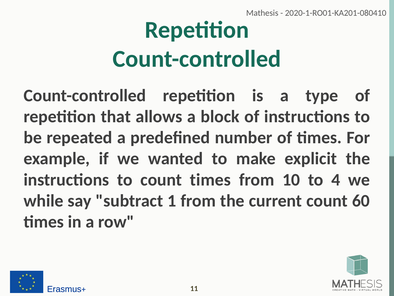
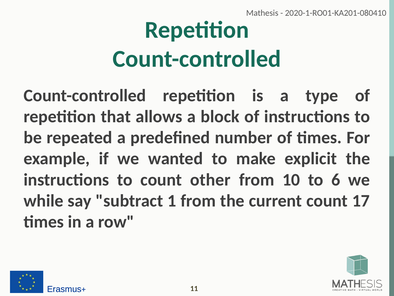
count times: times -> other
4: 4 -> 6
60: 60 -> 17
